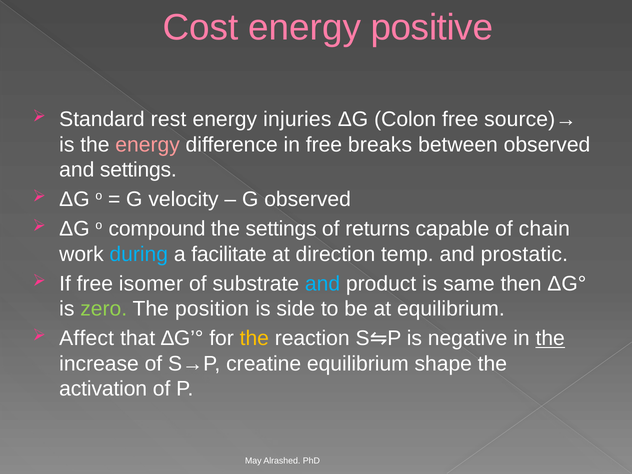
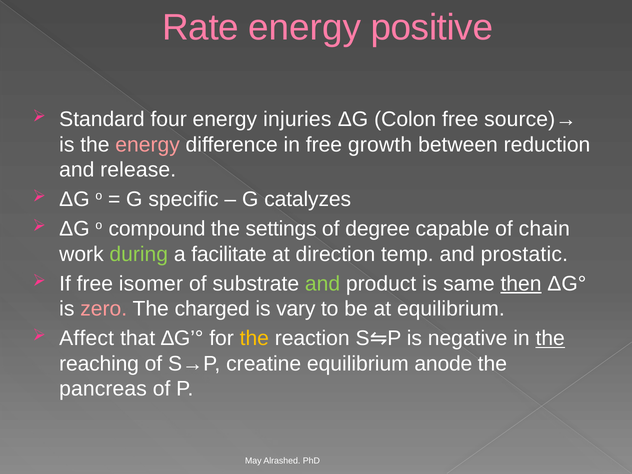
Cost: Cost -> Rate
rest: rest -> four
breaks: breaks -> growth
between observed: observed -> reduction
and settings: settings -> release
velocity: velocity -> specific
G observed: observed -> catalyzes
returns: returns -> degree
during colour: light blue -> light green
and at (323, 284) colour: light blue -> light green
then underline: none -> present
zero colour: light green -> pink
position: position -> charged
side: side -> vary
increase: increase -> reaching
shape: shape -> anode
activation: activation -> pancreas
